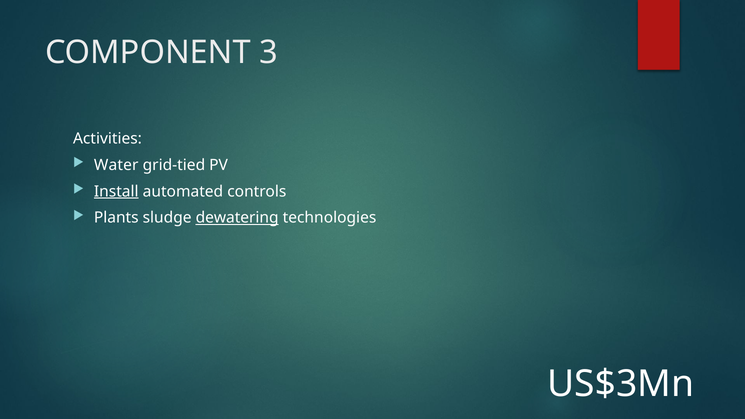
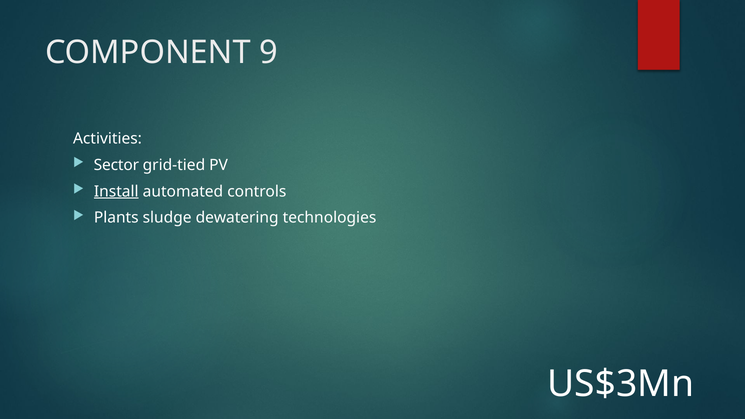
3: 3 -> 9
Water: Water -> Sector
dewatering underline: present -> none
